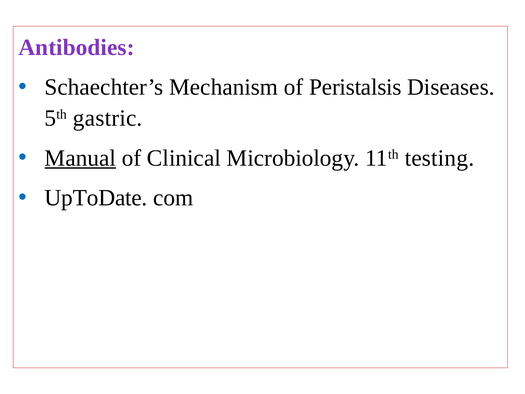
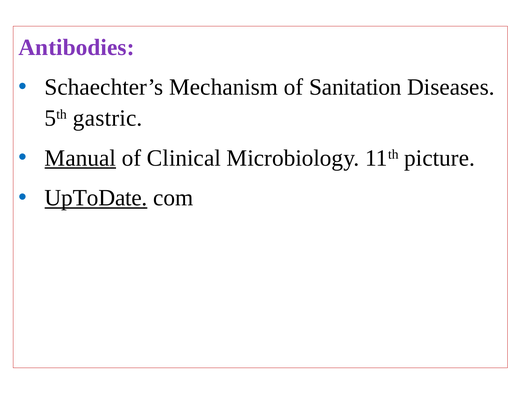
Peristalsis: Peristalsis -> Sanitation
testing: testing -> picture
UpToDate underline: none -> present
